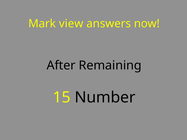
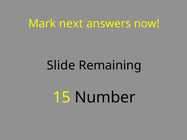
view: view -> next
After: After -> Slide
